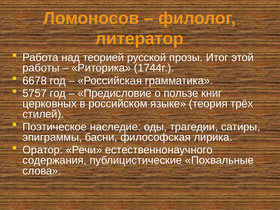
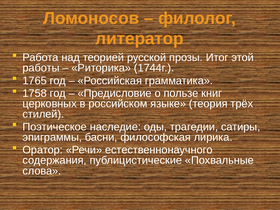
6678: 6678 -> 1765
5757: 5757 -> 1758
